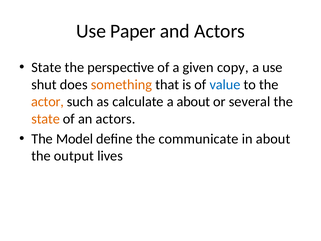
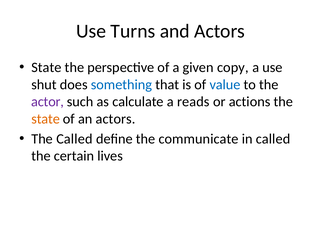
Paper: Paper -> Turns
something colour: orange -> blue
actor colour: orange -> purple
a about: about -> reads
several: several -> actions
The Model: Model -> Called
in about: about -> called
output: output -> certain
